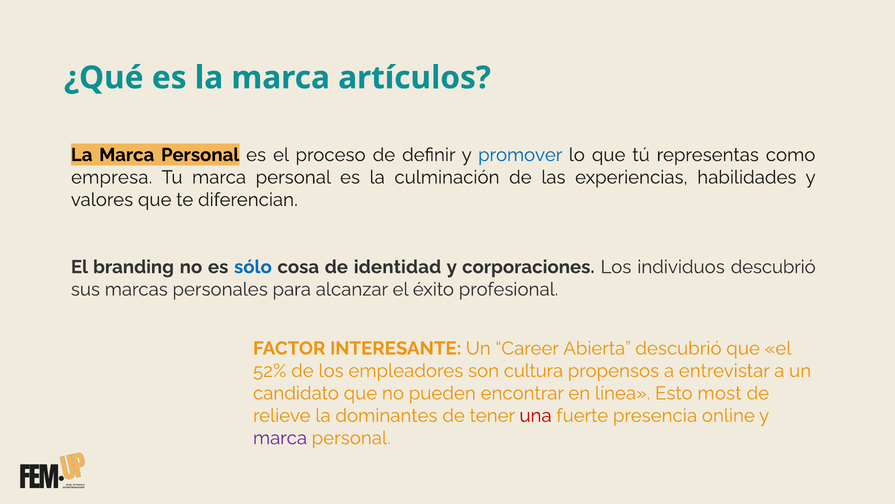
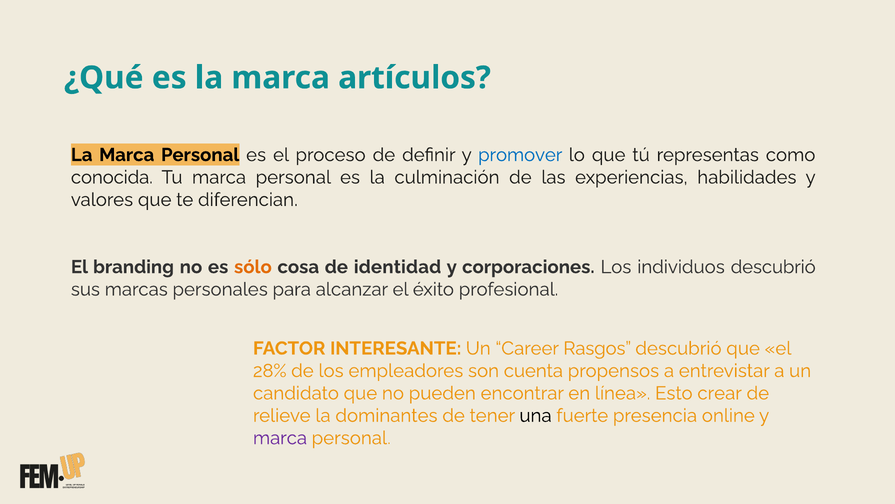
empresa: empresa -> conocida
sólo colour: blue -> orange
Abierta: Abierta -> Rasgos
52%: 52% -> 28%
cultura: cultura -> cuenta
most: most -> crear
una colour: red -> black
